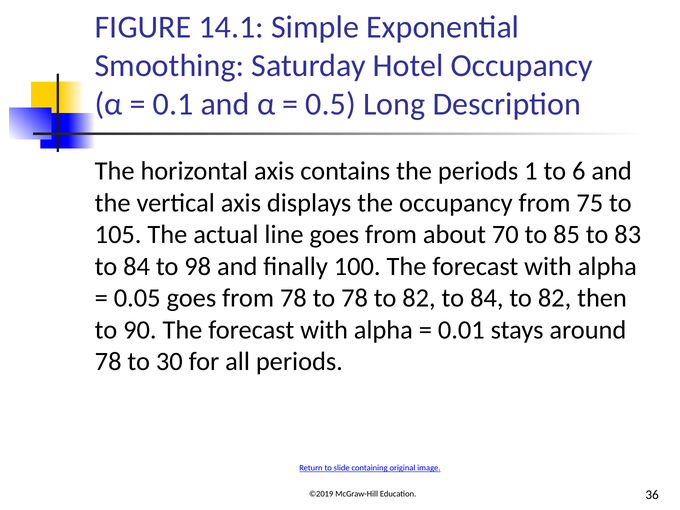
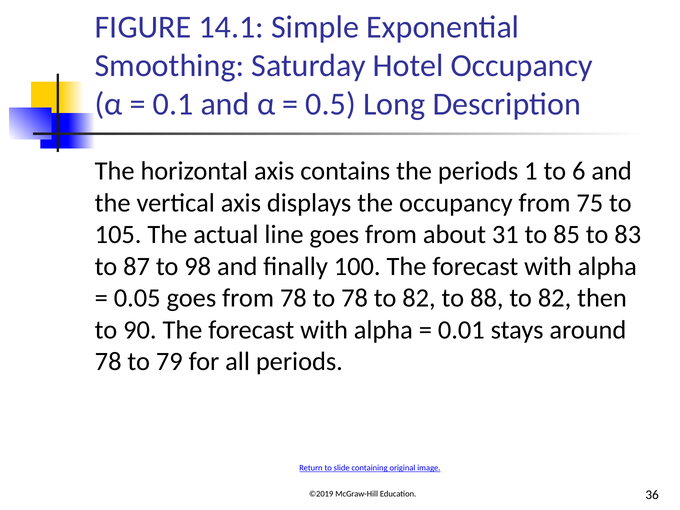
70: 70 -> 31
84 at (137, 266): 84 -> 87
82 to 84: 84 -> 88
30: 30 -> 79
